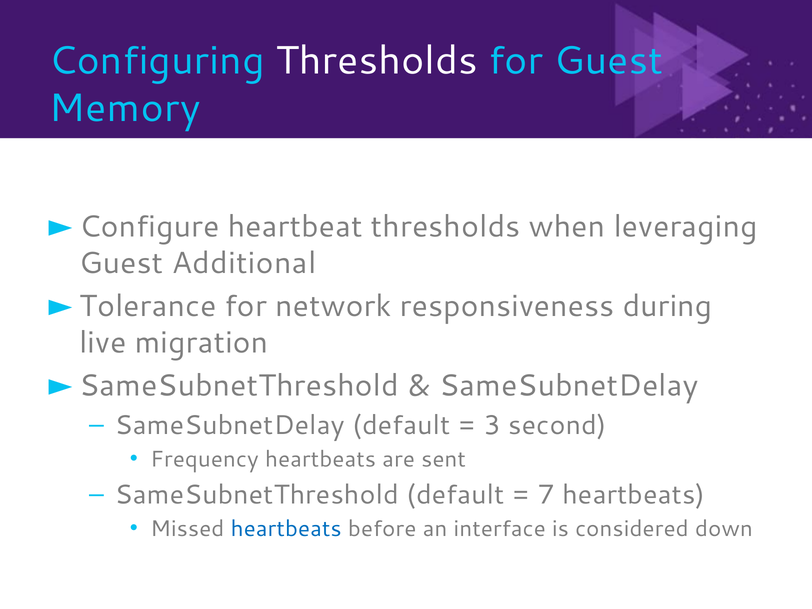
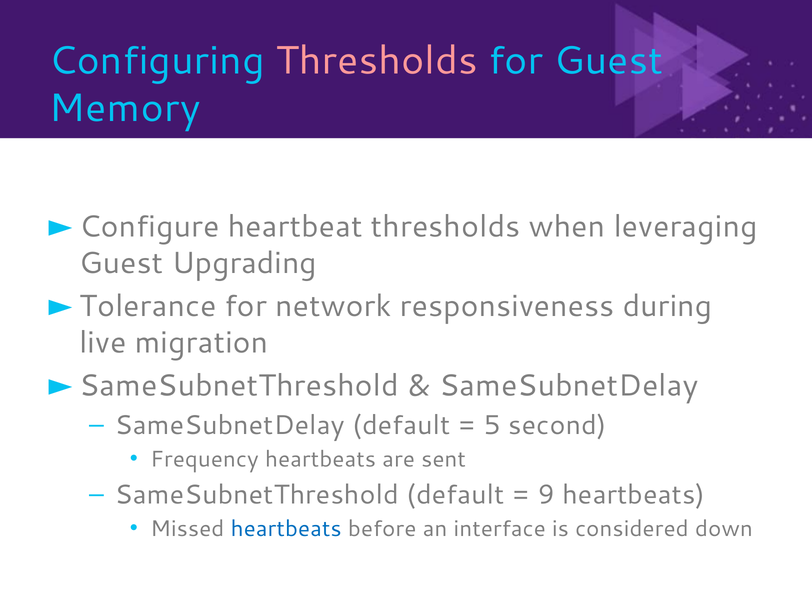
Thresholds at (377, 61) colour: white -> pink
Additional: Additional -> Upgrading
3: 3 -> 5
7: 7 -> 9
